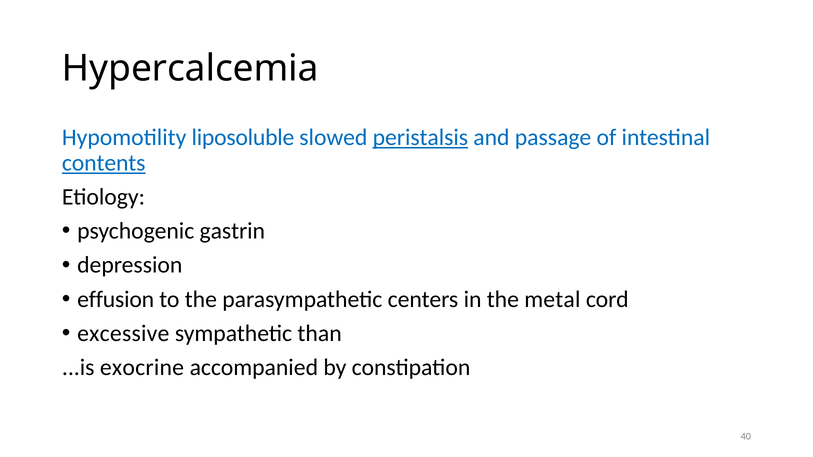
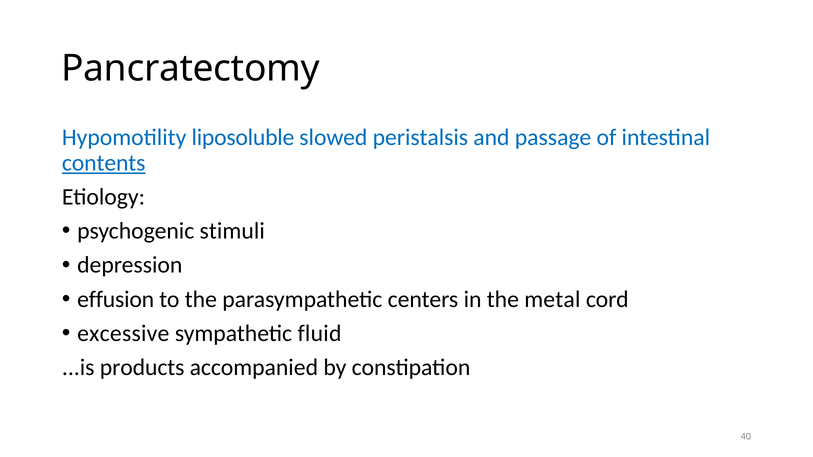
Hypercalcemia: Hypercalcemia -> Pancratectomy
peristalsis underline: present -> none
gastrin: gastrin -> stimuli
than: than -> fluid
exocrine: exocrine -> products
